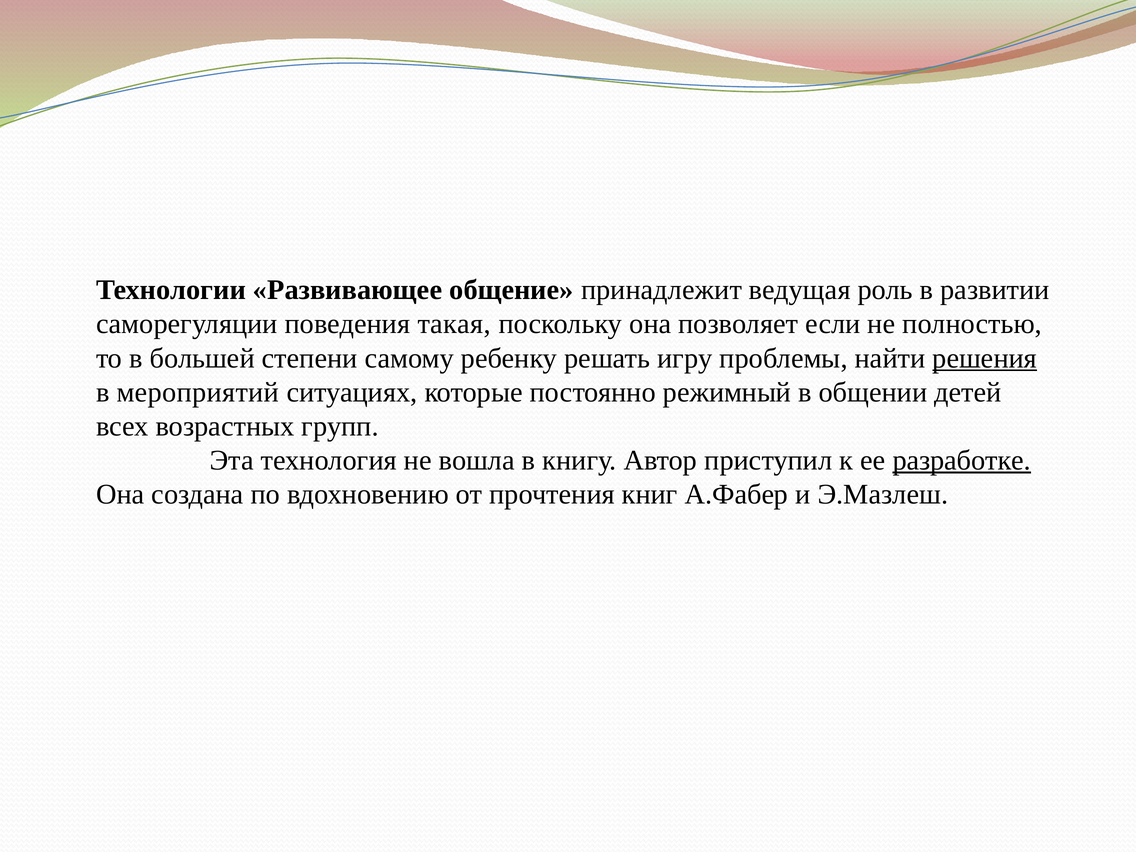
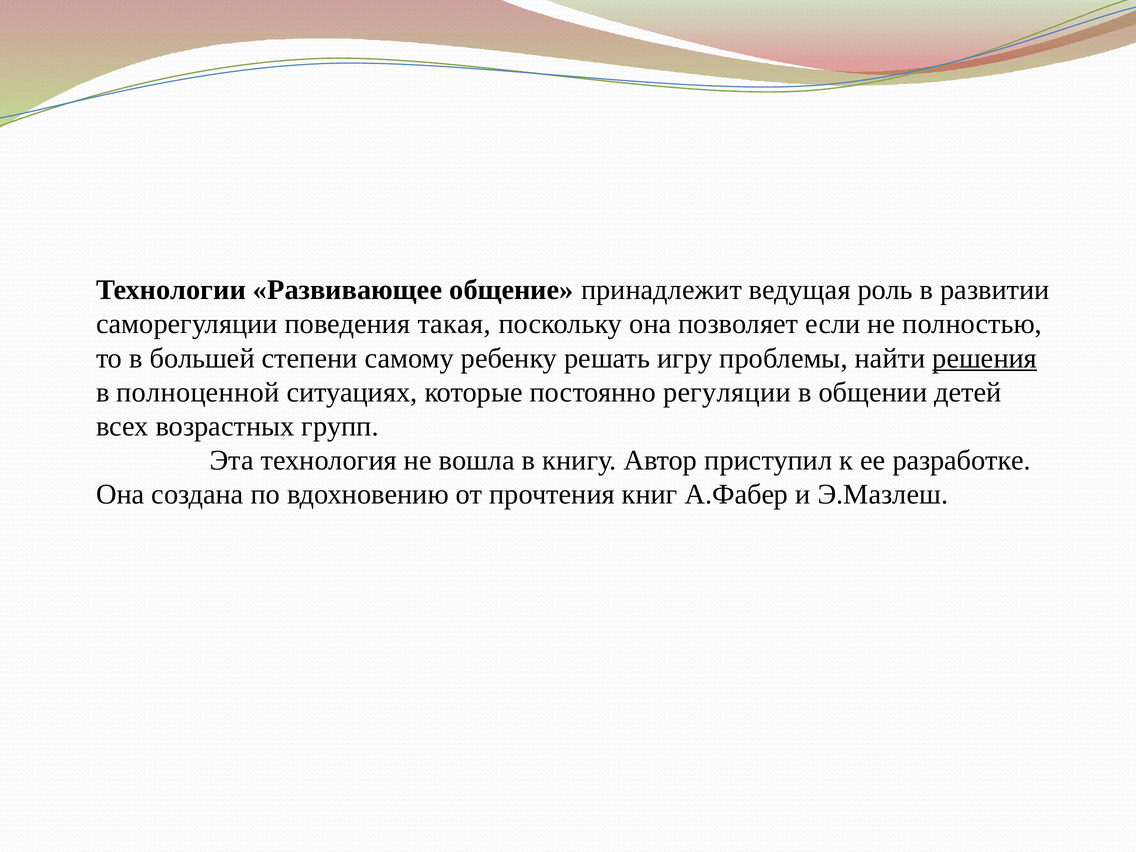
мероприятий: мероприятий -> полноценной
режимный: режимный -> регуляции
разработке underline: present -> none
